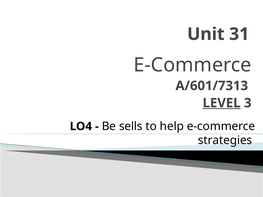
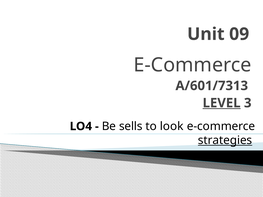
31: 31 -> 09
help: help -> look
strategies underline: none -> present
